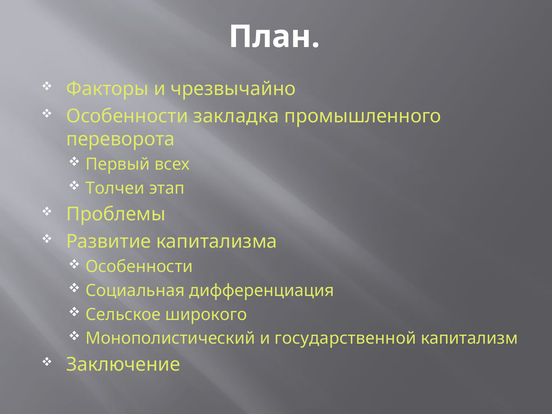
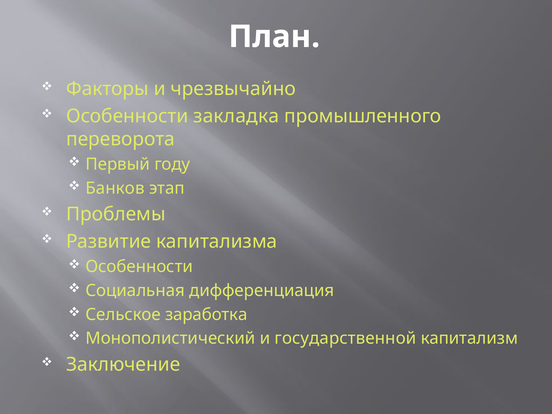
всех: всех -> году
Толчеи: Толчеи -> Банков
широкого: широкого -> заработка
